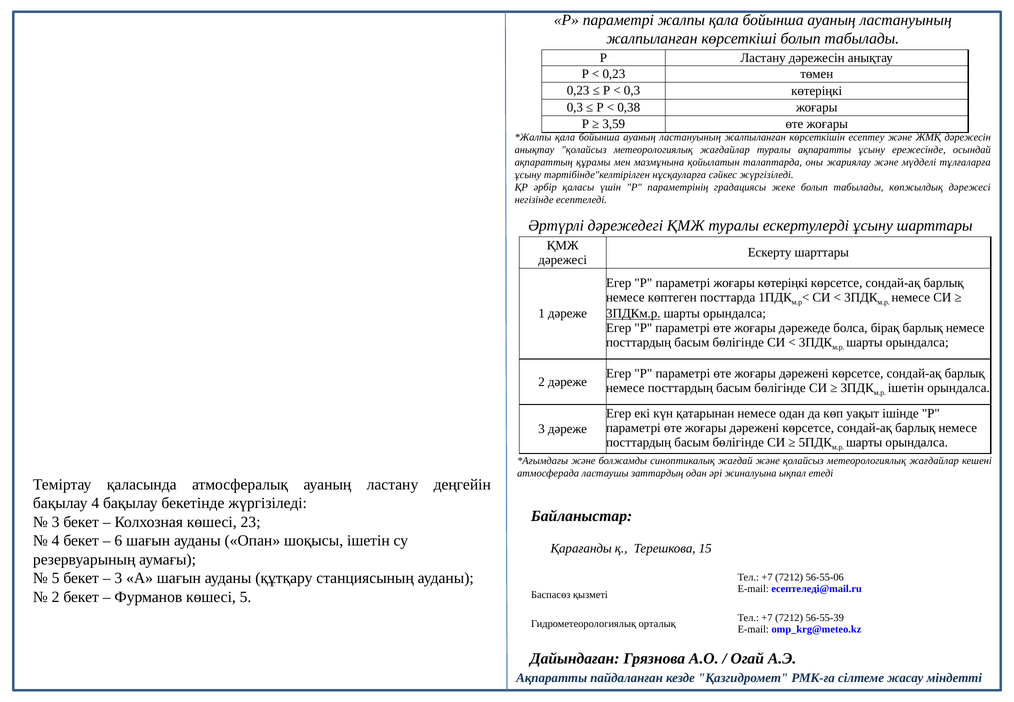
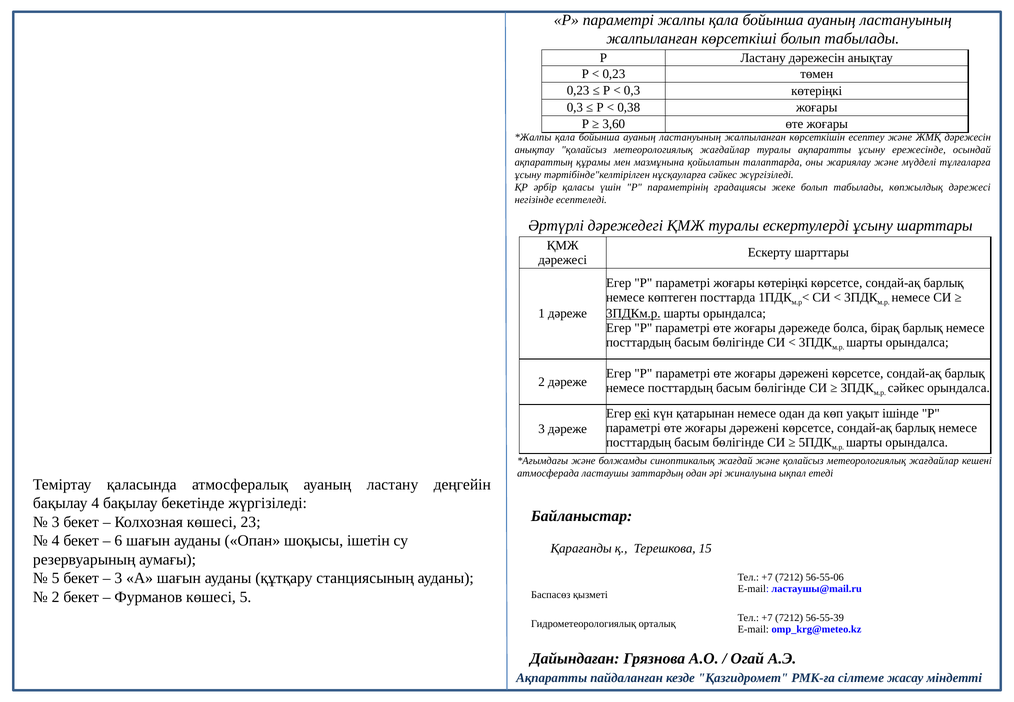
3,59: 3,59 -> 3,60
ішетін at (906, 388): ішетін -> сәйкес
екі underline: none -> present
есептеледі@mail.ru: есептеледі@mail.ru -> ластаушы@mail.ru
